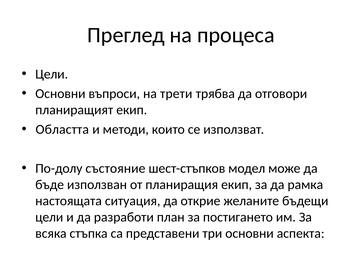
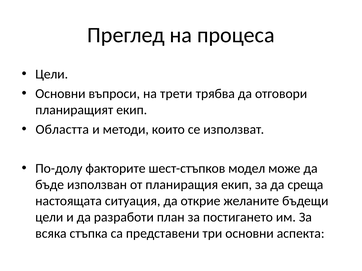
състояние: състояние -> факторите
рамка: рамка -> среща
